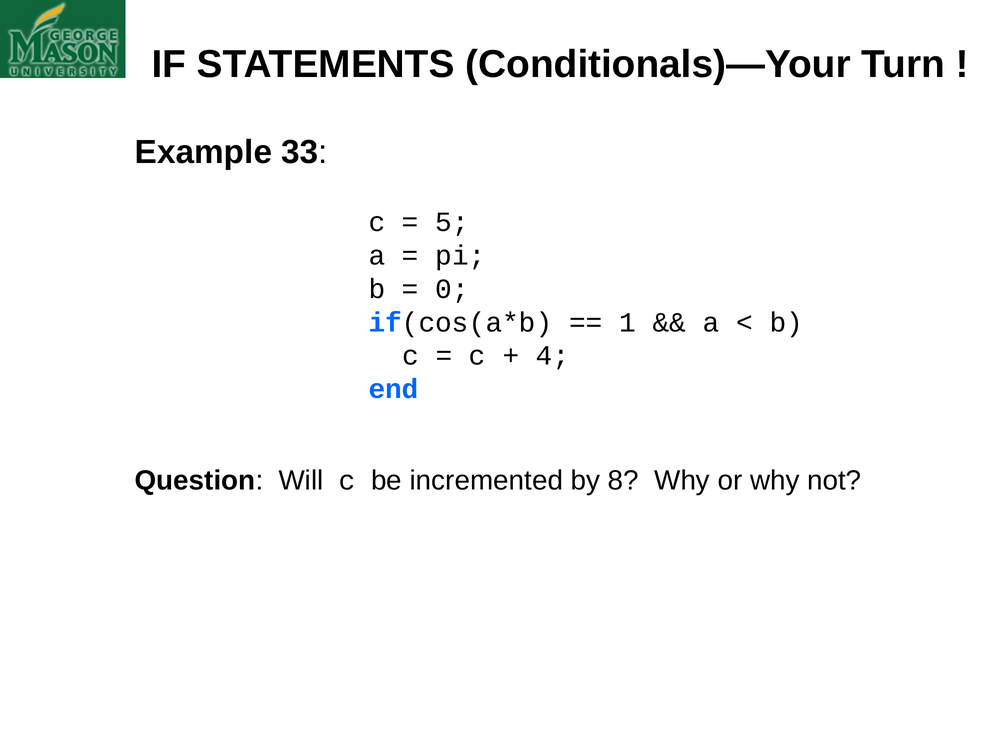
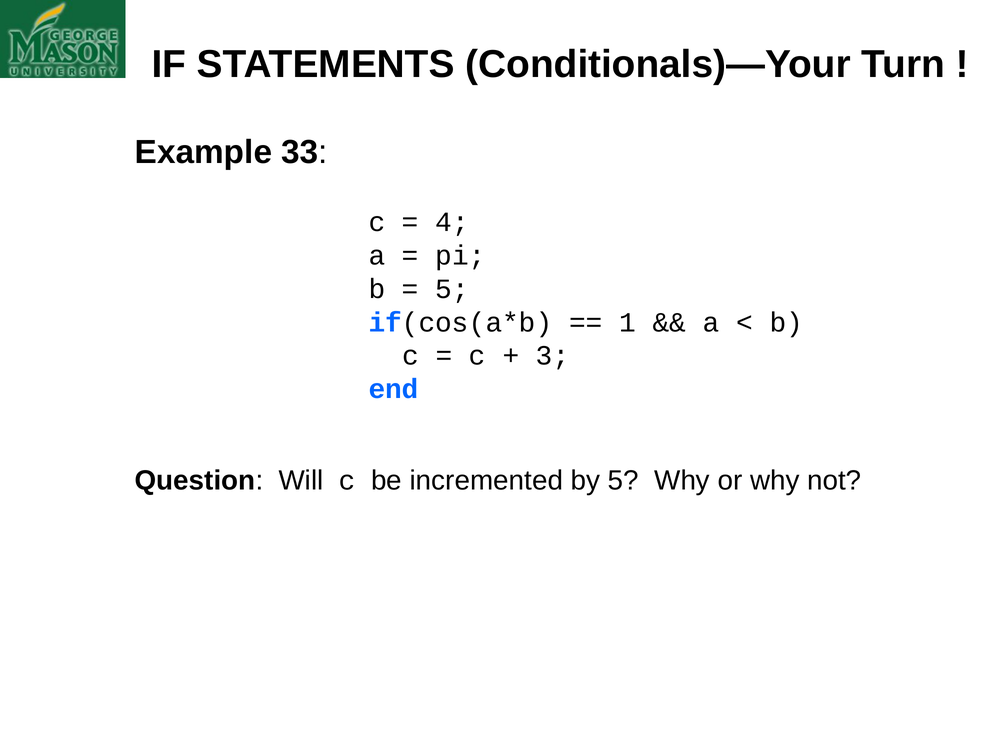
5: 5 -> 4
0 at (452, 289): 0 -> 5
4: 4 -> 3
by 8: 8 -> 5
